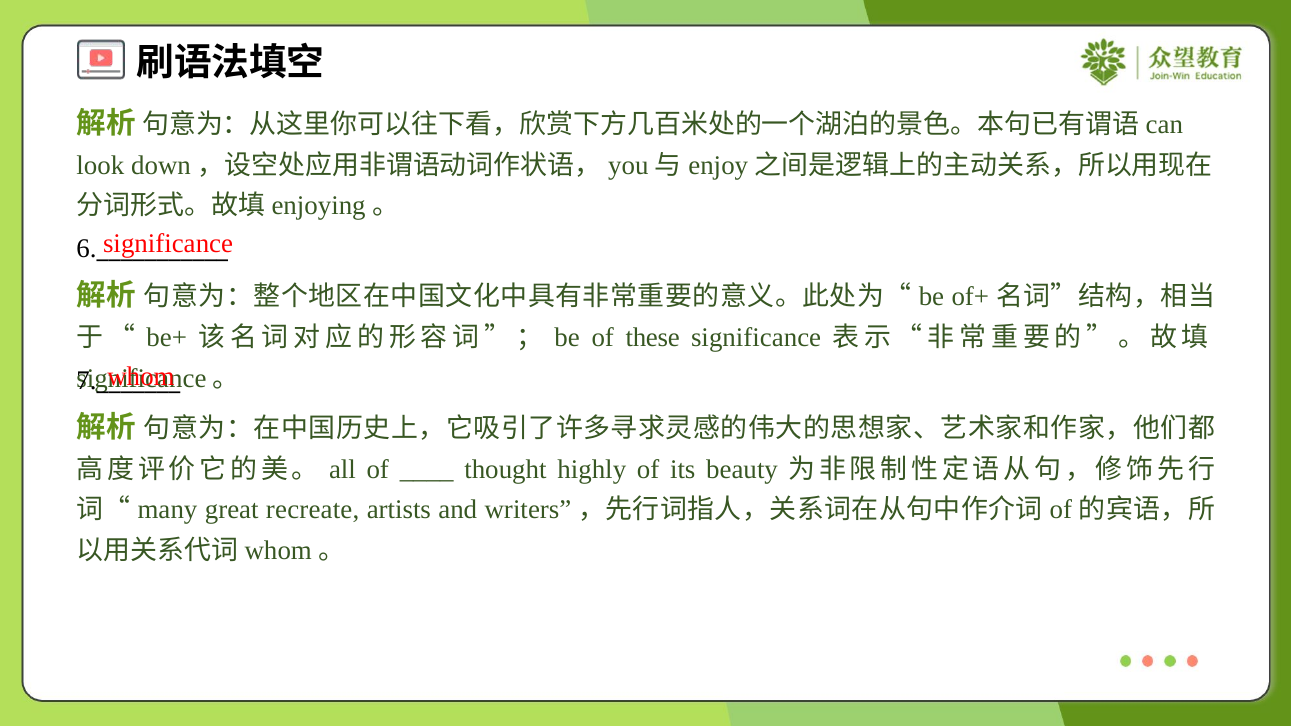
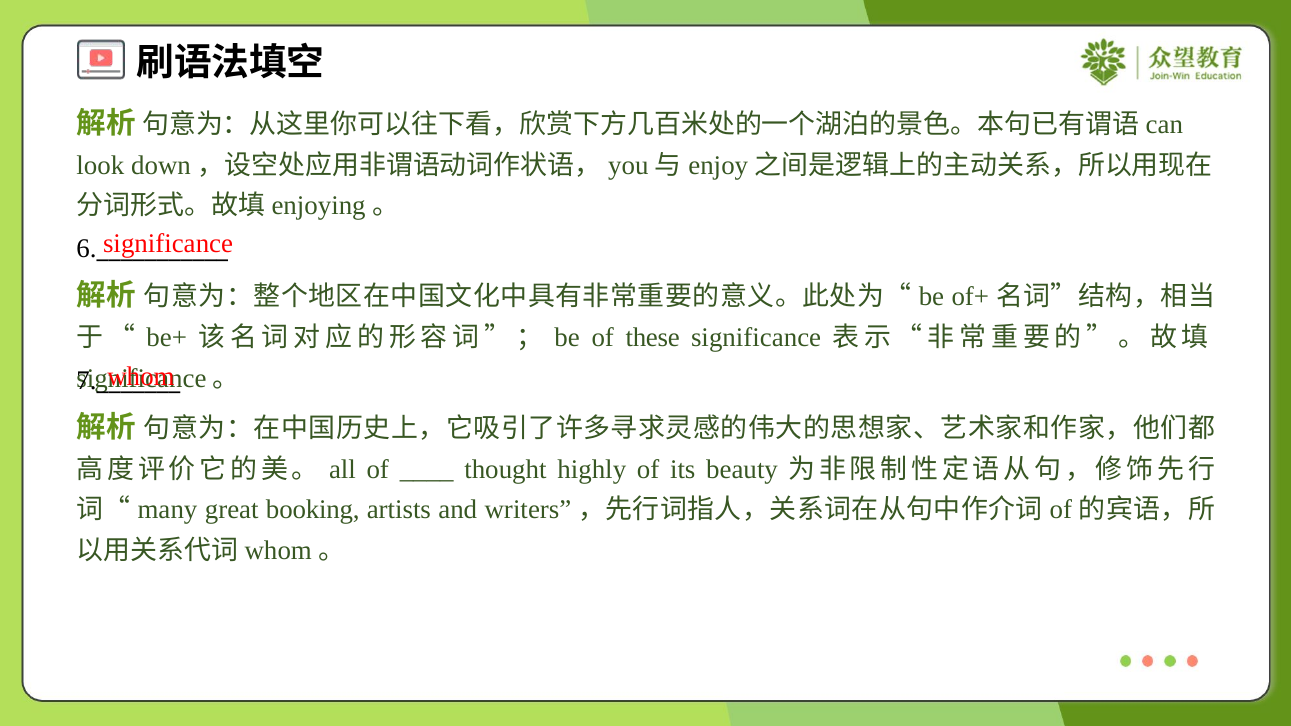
recreate: recreate -> booking
